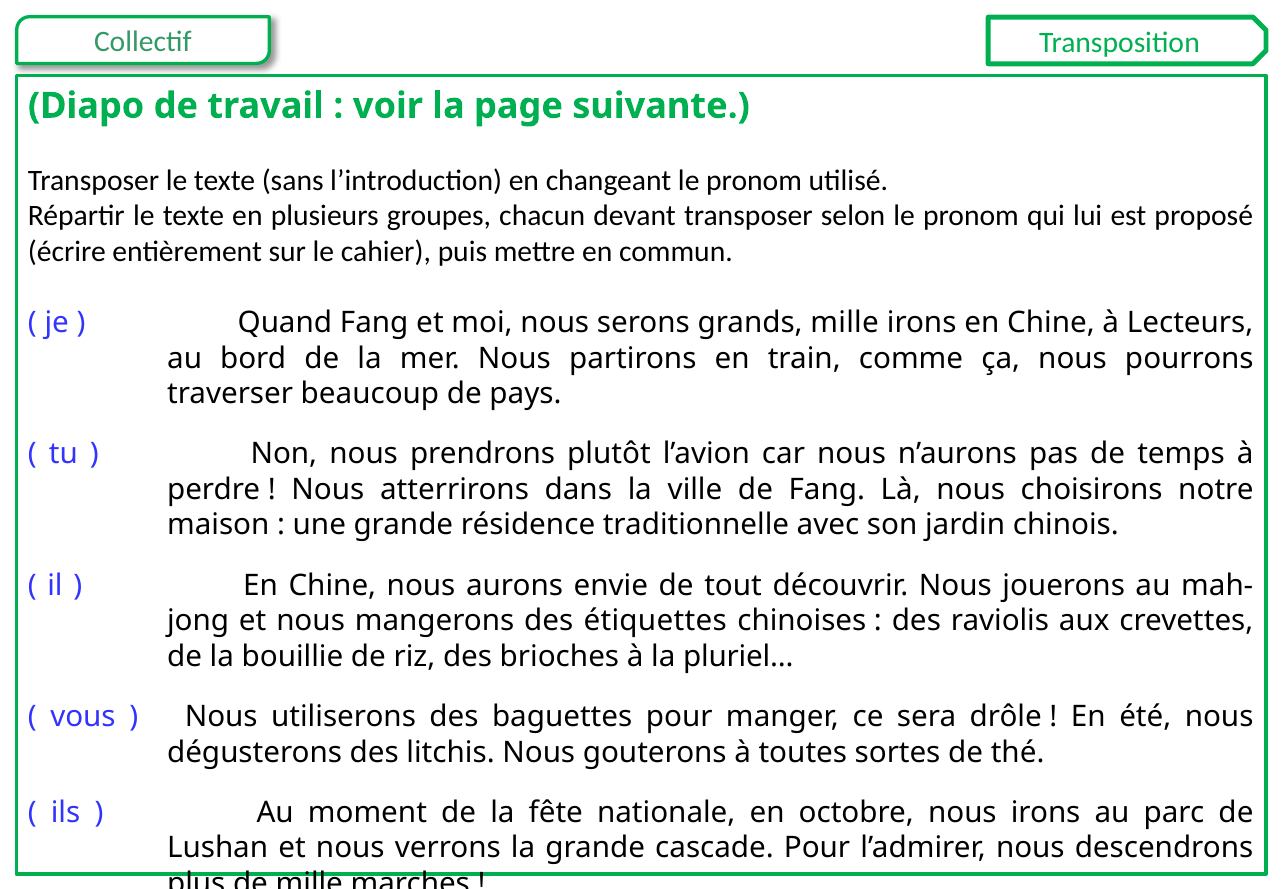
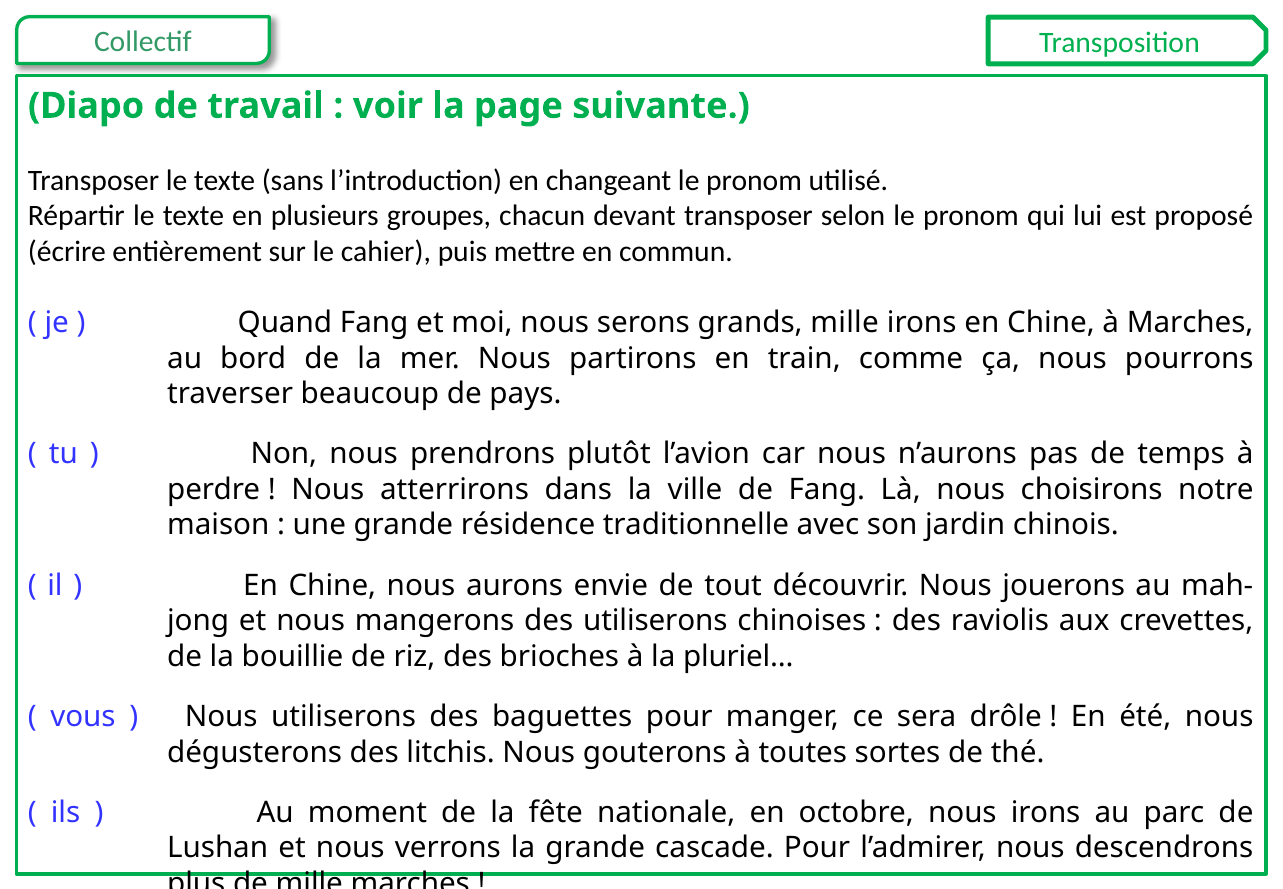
à Lecteurs: Lecteurs -> Marches
des étiquettes: étiquettes -> utiliserons
